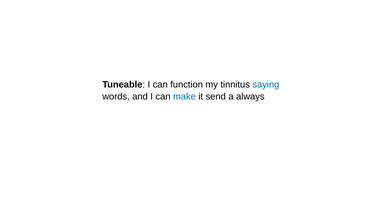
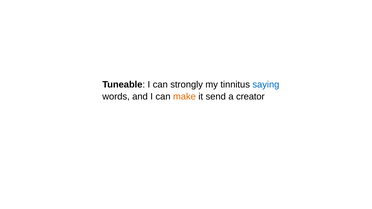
function: function -> strongly
make colour: blue -> orange
always: always -> creator
